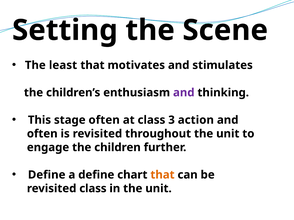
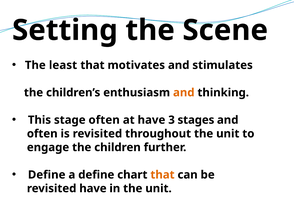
and at (184, 93) colour: purple -> orange
at class: class -> have
action: action -> stages
revisited class: class -> have
